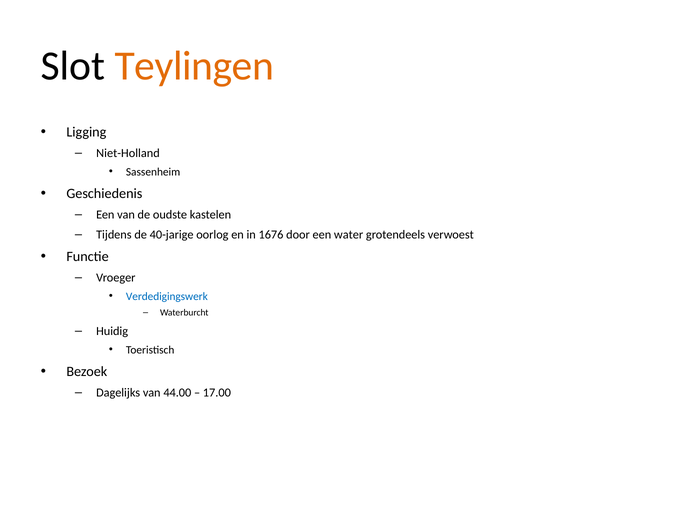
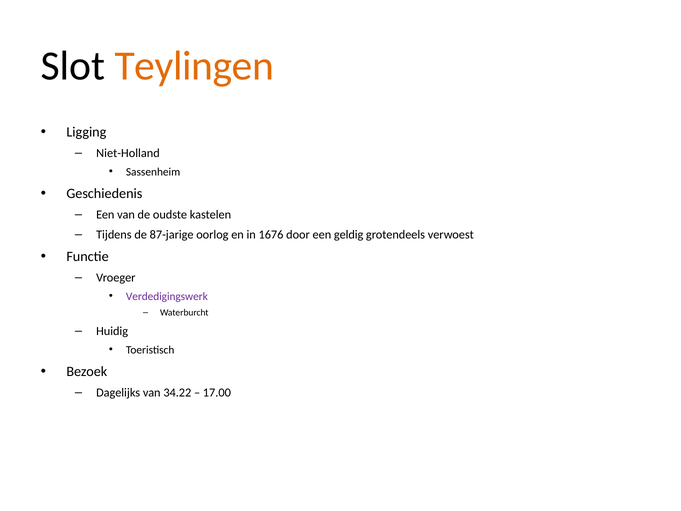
40-jarige: 40-jarige -> 87-jarige
water: water -> geldig
Verdedigingswerk colour: blue -> purple
44.00: 44.00 -> 34.22
